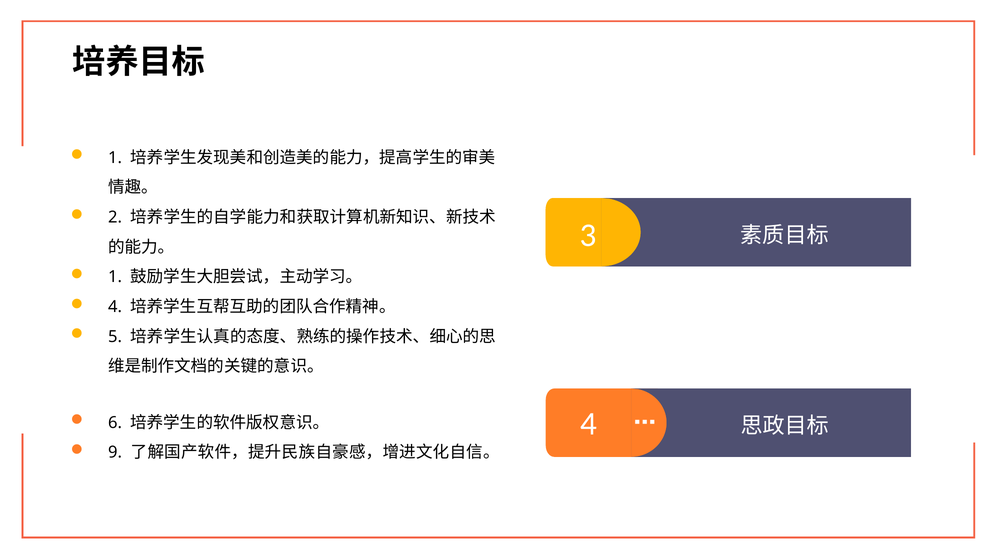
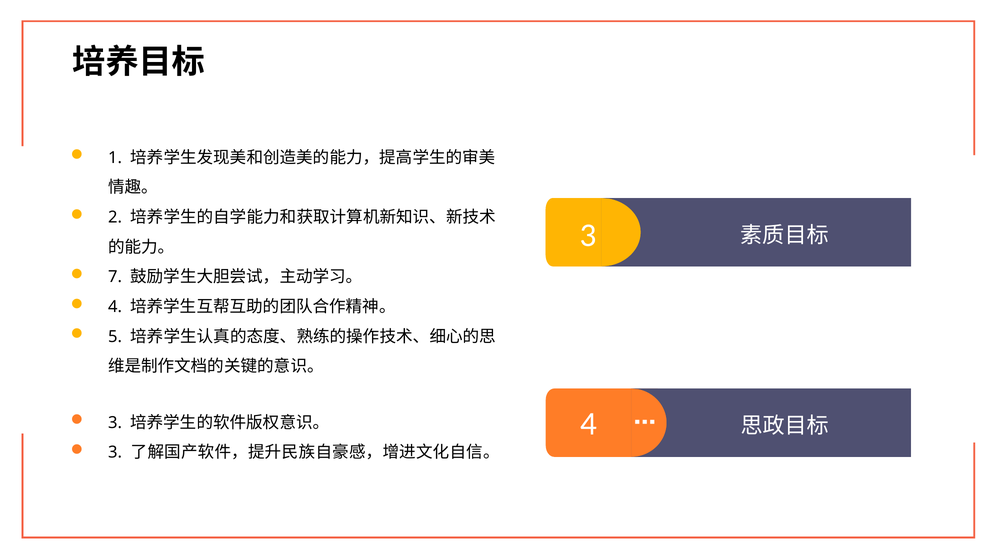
1 at (115, 277): 1 -> 7
6 at (115, 423): 6 -> 3
9 at (115, 453): 9 -> 3
